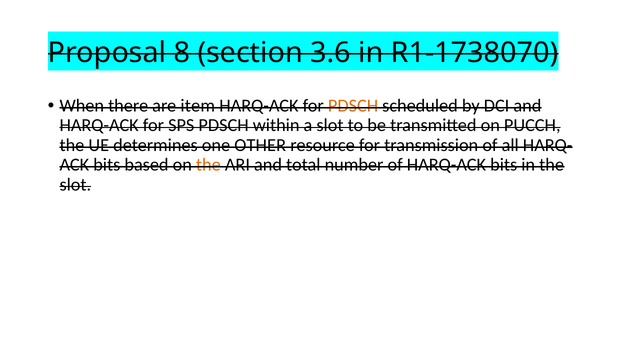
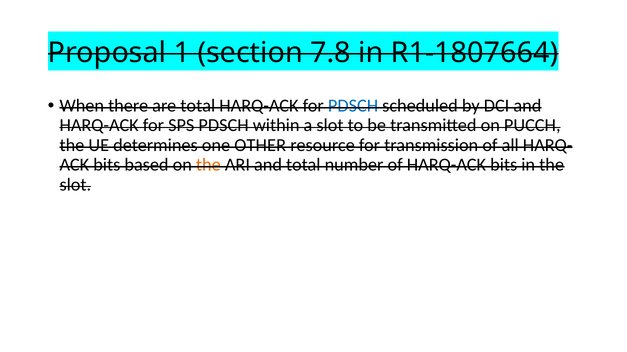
8: 8 -> 1
3.6: 3.6 -> 7.8
R1-1738070: R1-1738070 -> R1-1807664
are item: item -> total
PDSCH at (353, 106) colour: orange -> blue
